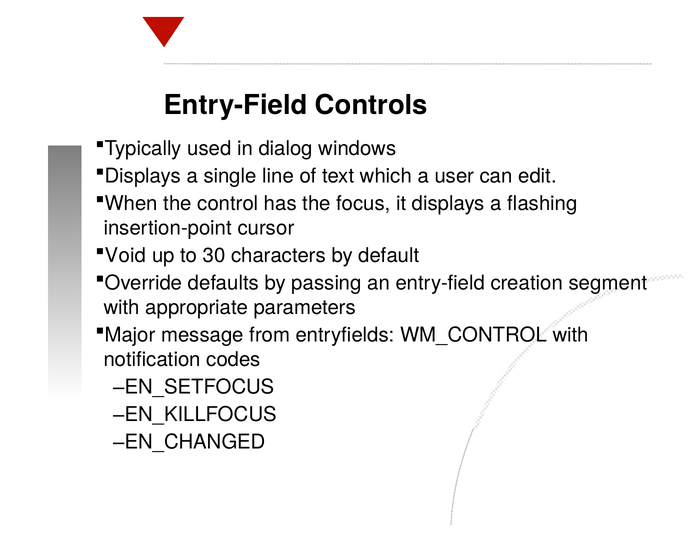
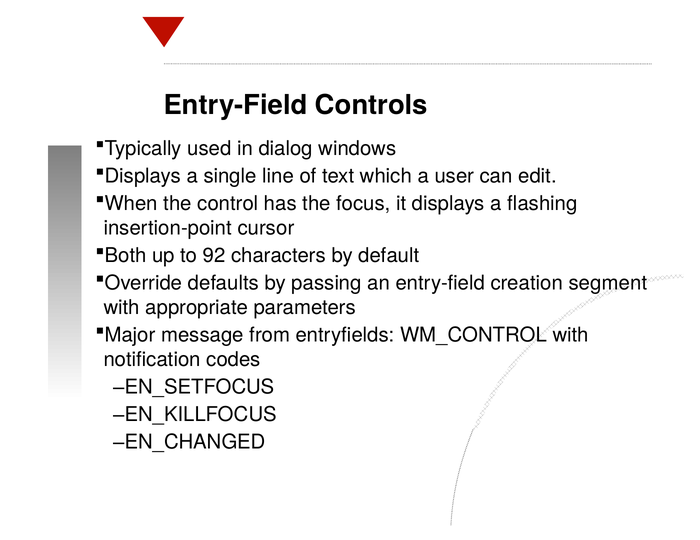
Void: Void -> Both
30: 30 -> 92
